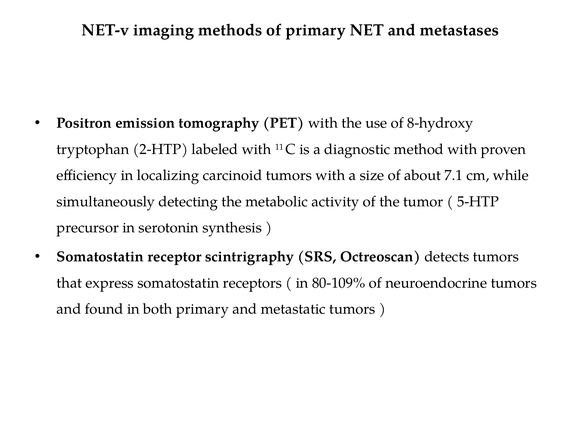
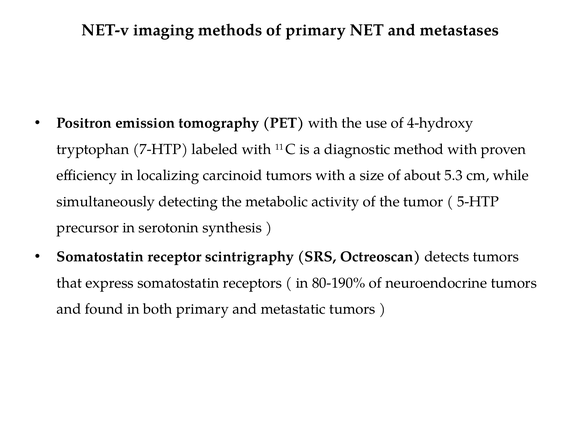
8-hydroxy: 8-hydroxy -> 4-hydroxy
2-HTP: 2-HTP -> 7-HTP
7.1: 7.1 -> 5.3
80-109%: 80-109% -> 80-190%
